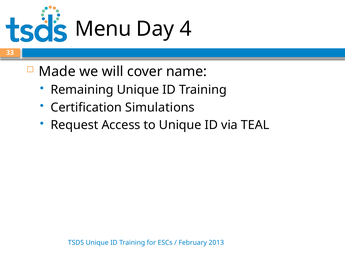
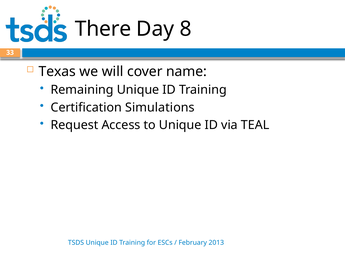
Menu: Menu -> There
4: 4 -> 8
Made: Made -> Texas
